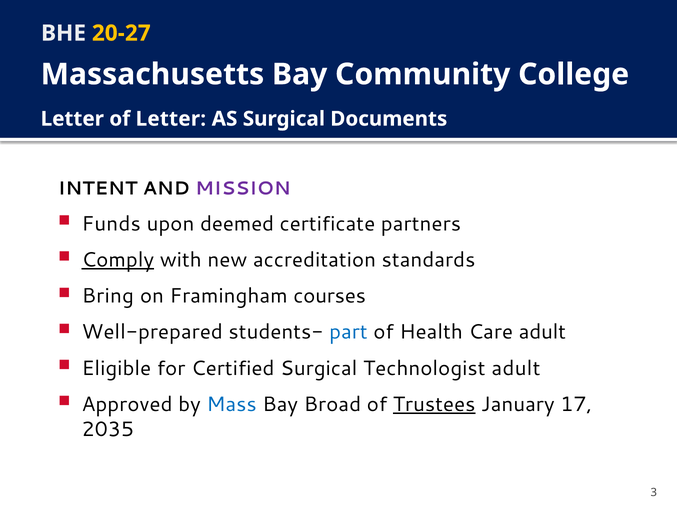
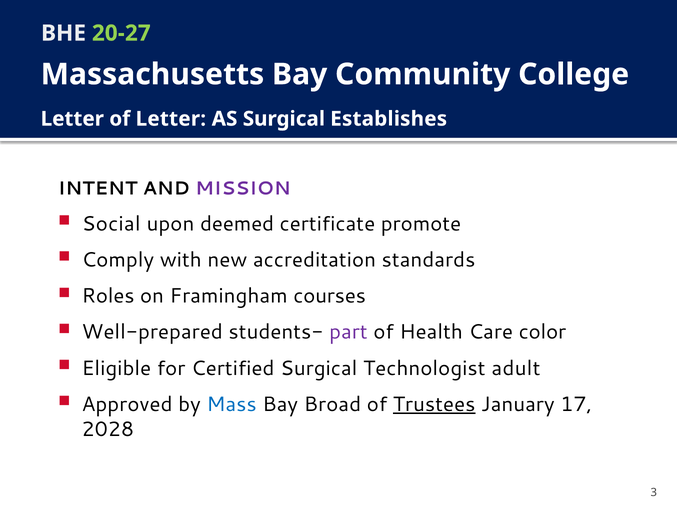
20-27 colour: yellow -> light green
Documents: Documents -> Establishes
Funds: Funds -> Social
partners: partners -> promote
Comply underline: present -> none
Bring: Bring -> Roles
part colour: blue -> purple
Care adult: adult -> color
2035: 2035 -> 2028
